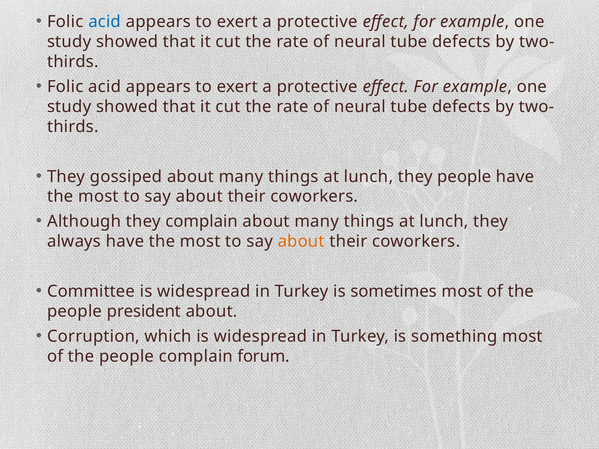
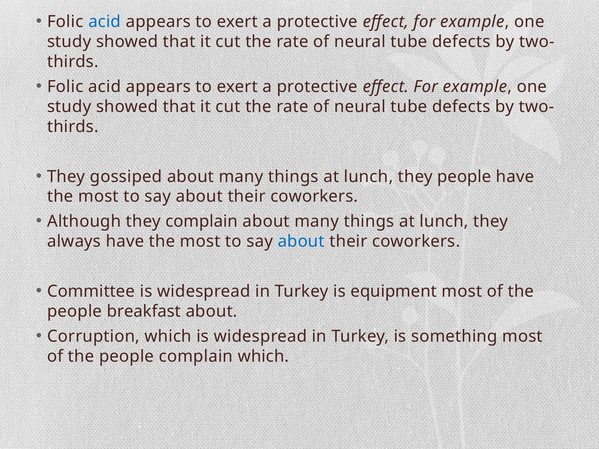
about at (301, 242) colour: orange -> blue
sometimes: sometimes -> equipment
president: president -> breakfast
complain forum: forum -> which
